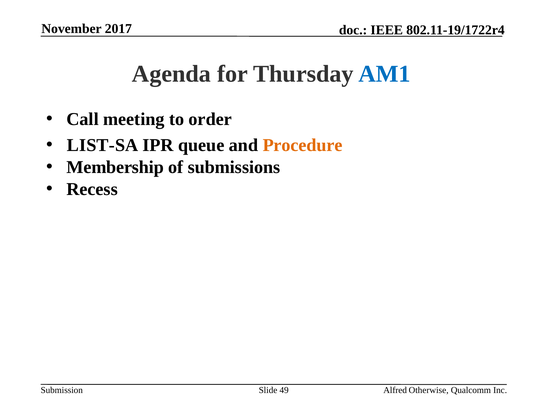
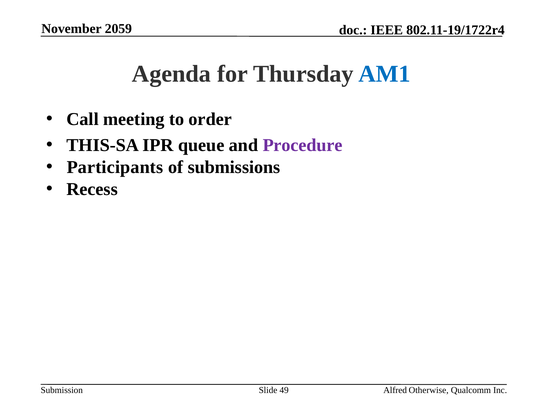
2017: 2017 -> 2059
LIST-SA: LIST-SA -> THIS-SA
Procedure colour: orange -> purple
Membership: Membership -> Participants
